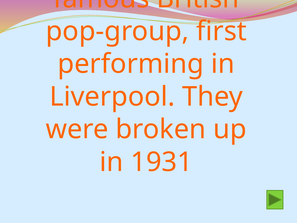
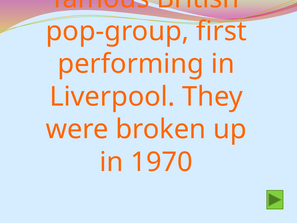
1931: 1931 -> 1970
